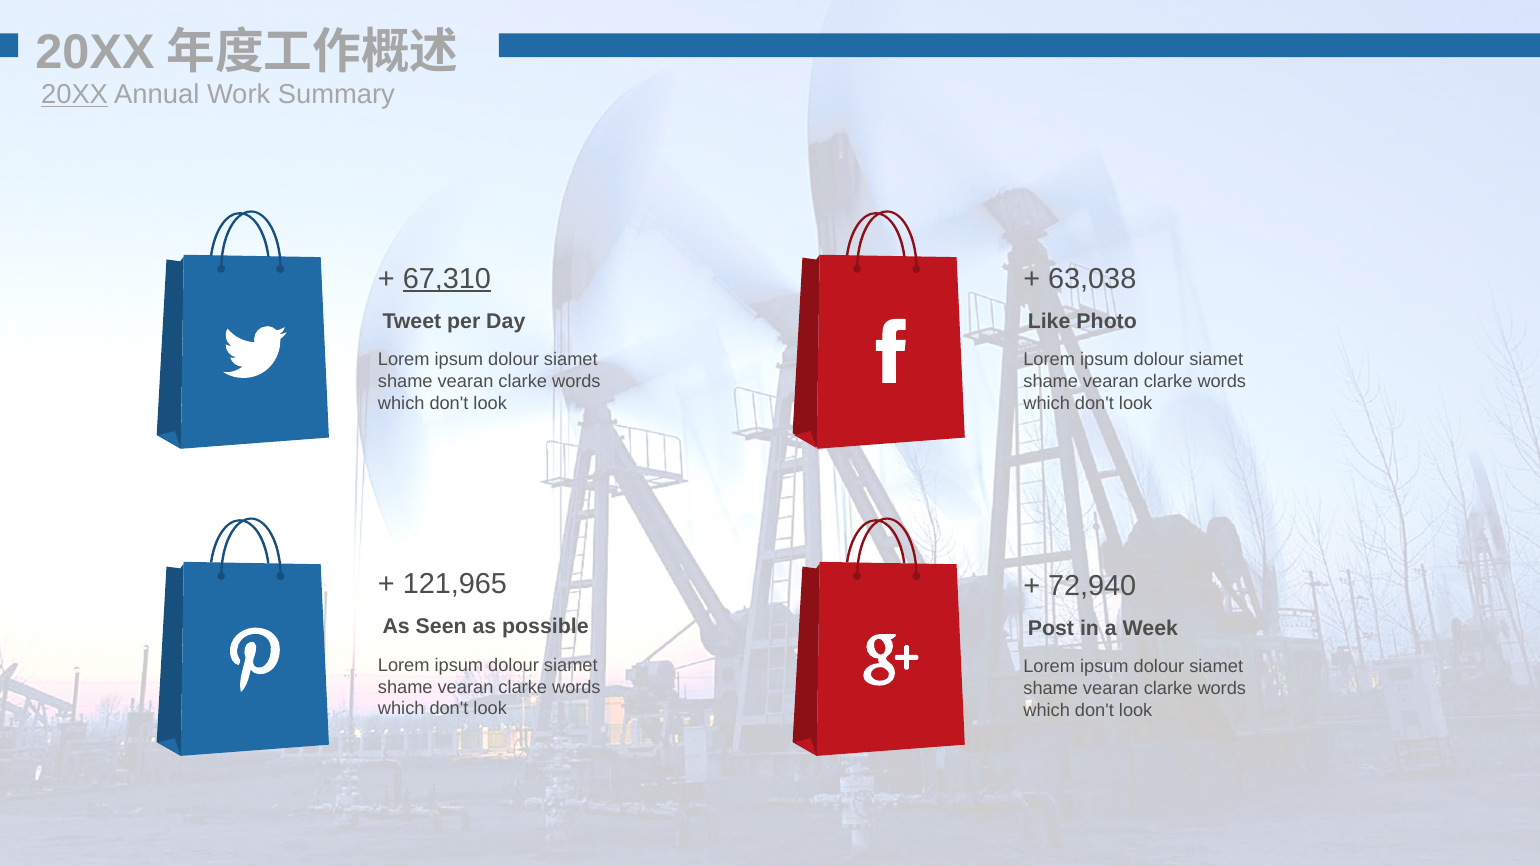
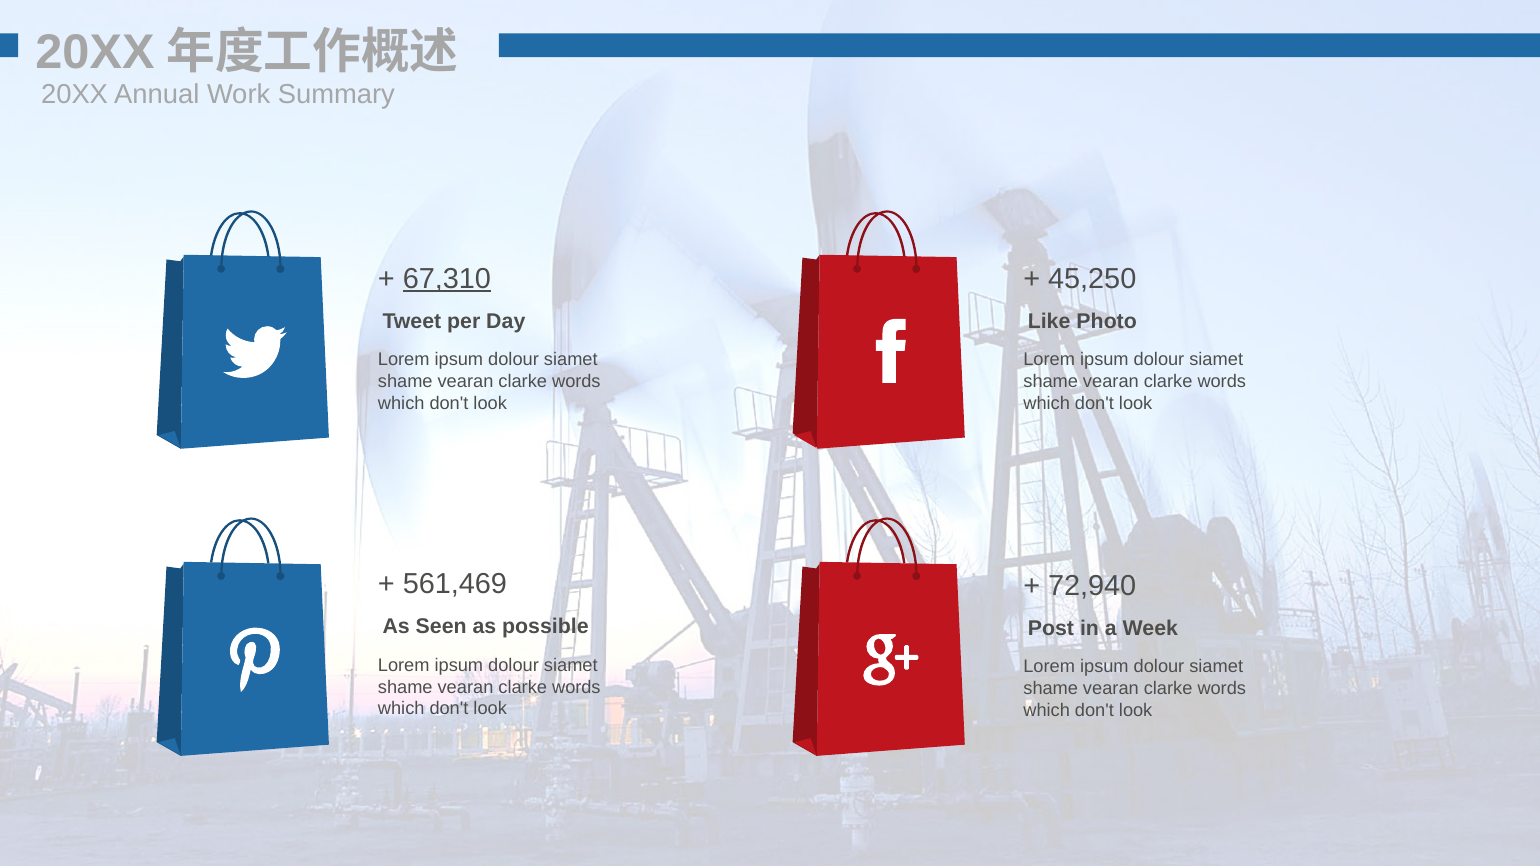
20XX at (75, 95) underline: present -> none
63,038: 63,038 -> 45,250
121,965: 121,965 -> 561,469
